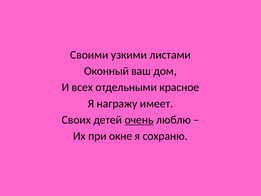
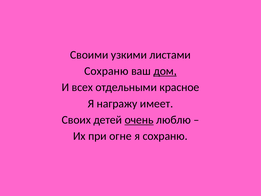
Оконный at (106, 71): Оконный -> Сохраню
дом underline: none -> present
окне: окне -> огне
